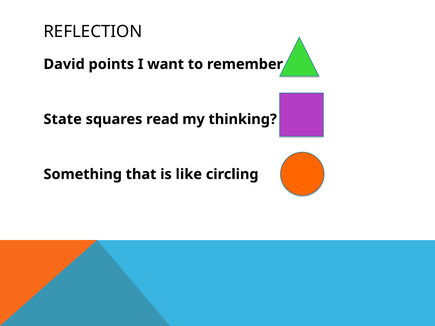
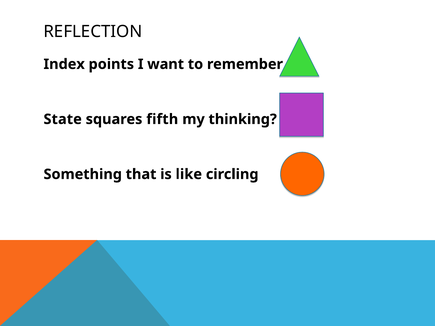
David: David -> Index
read: read -> fifth
